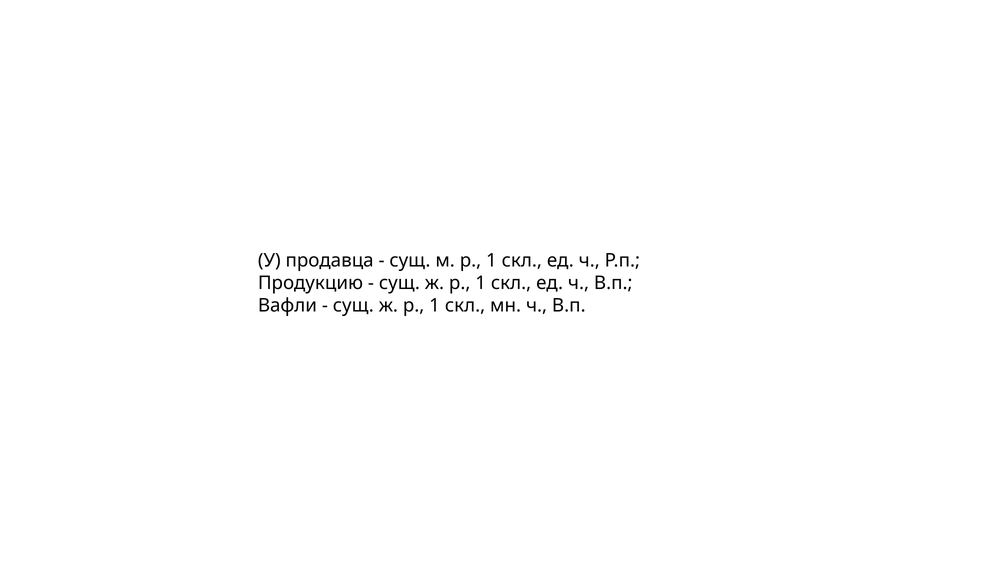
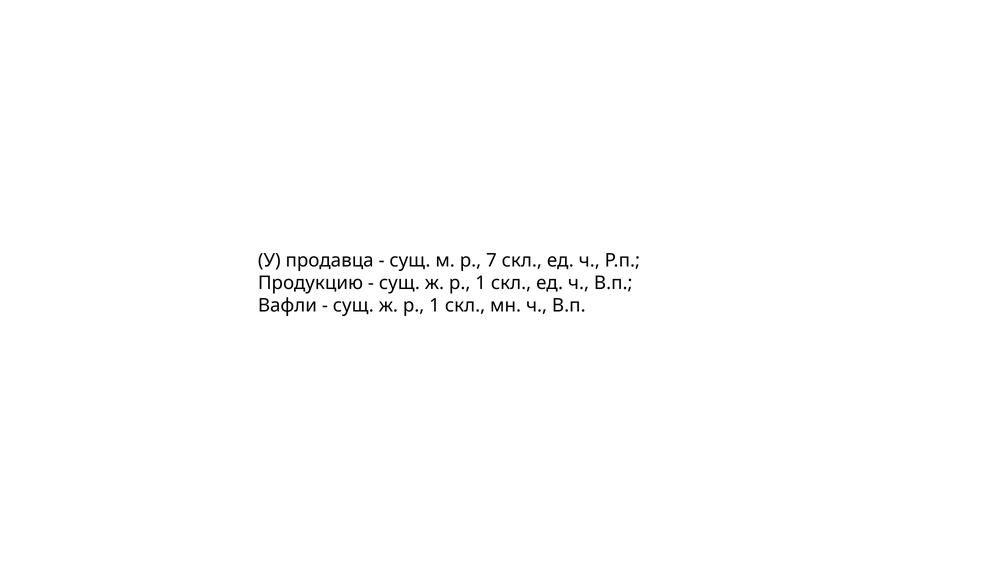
м р 1: 1 -> 7
